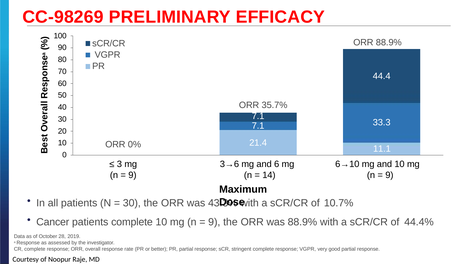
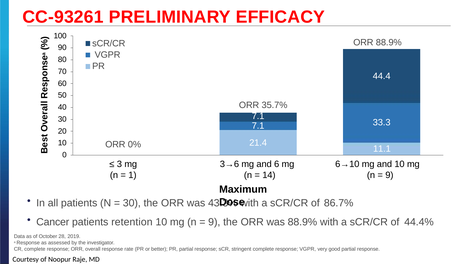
CC-98269: CC-98269 -> CC-93261
9 at (132, 175): 9 -> 1
10.7%: 10.7% -> 86.7%
patients complete: complete -> retention
